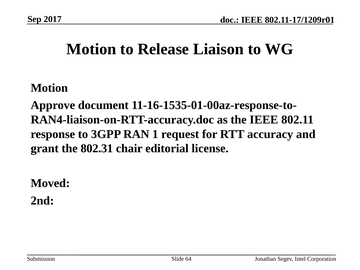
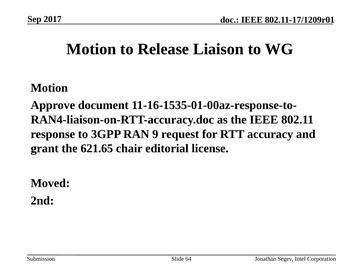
1: 1 -> 9
802.31: 802.31 -> 621.65
